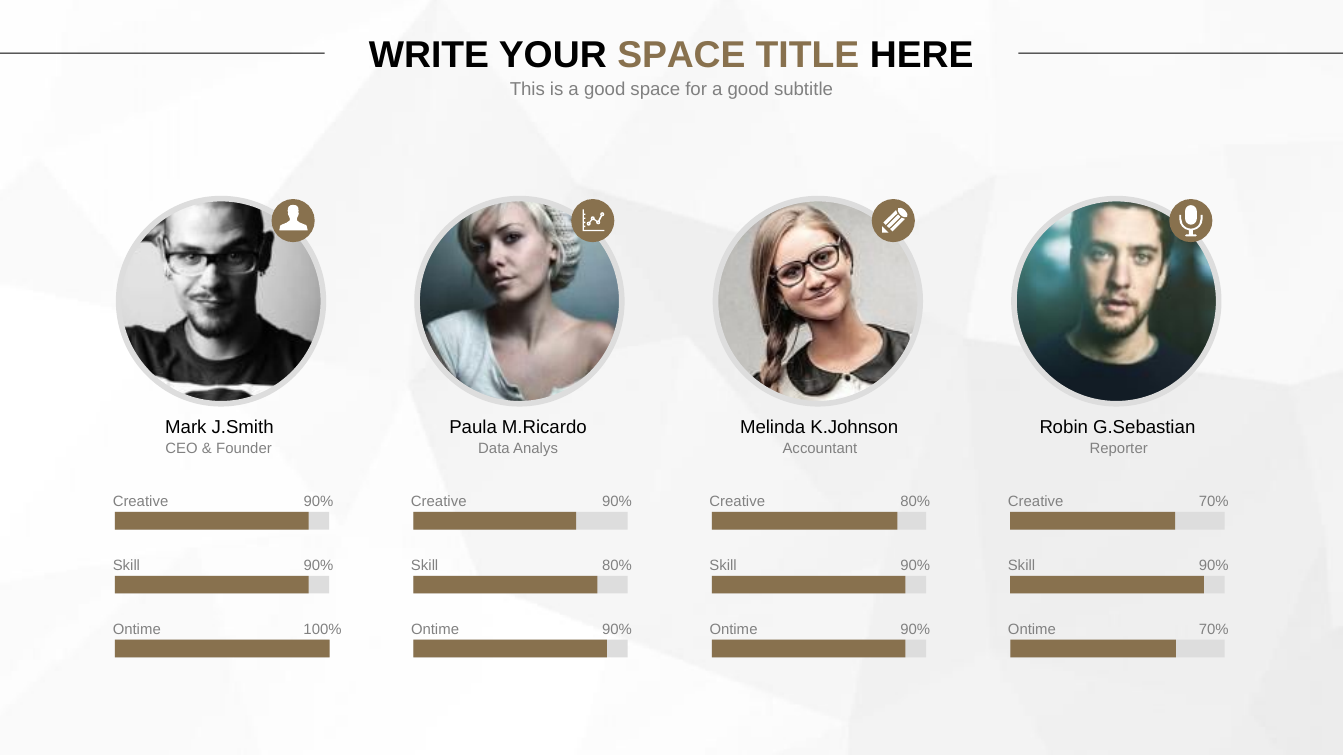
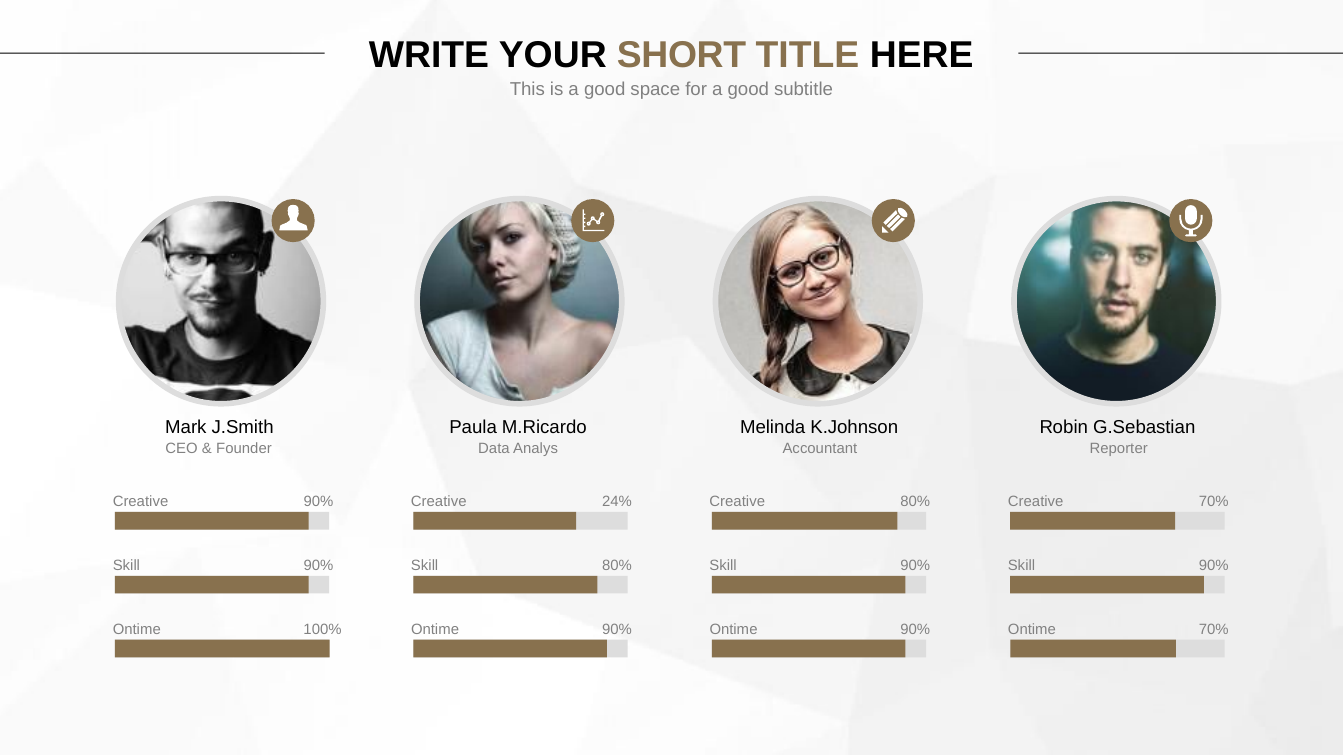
YOUR SPACE: SPACE -> SHORT
90% at (617, 502): 90% -> 24%
